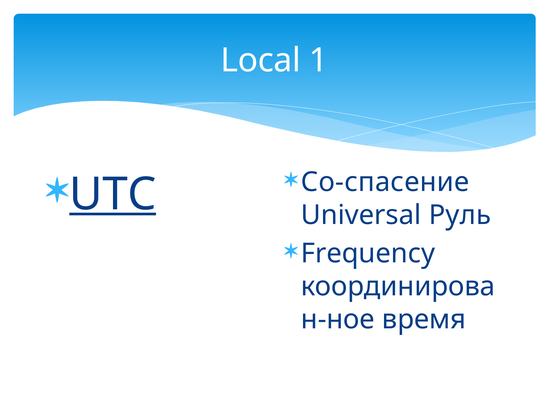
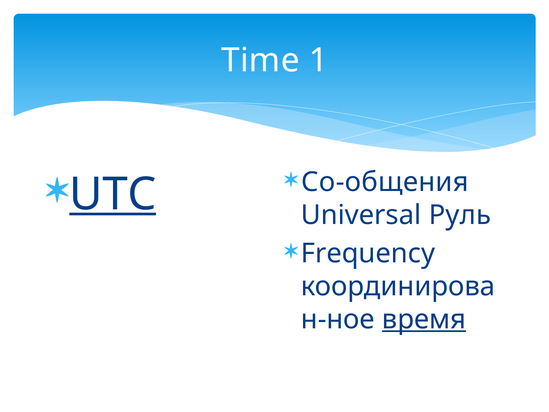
Local: Local -> Time
Co-спасение: Co-спасение -> Co-общения
время underline: none -> present
